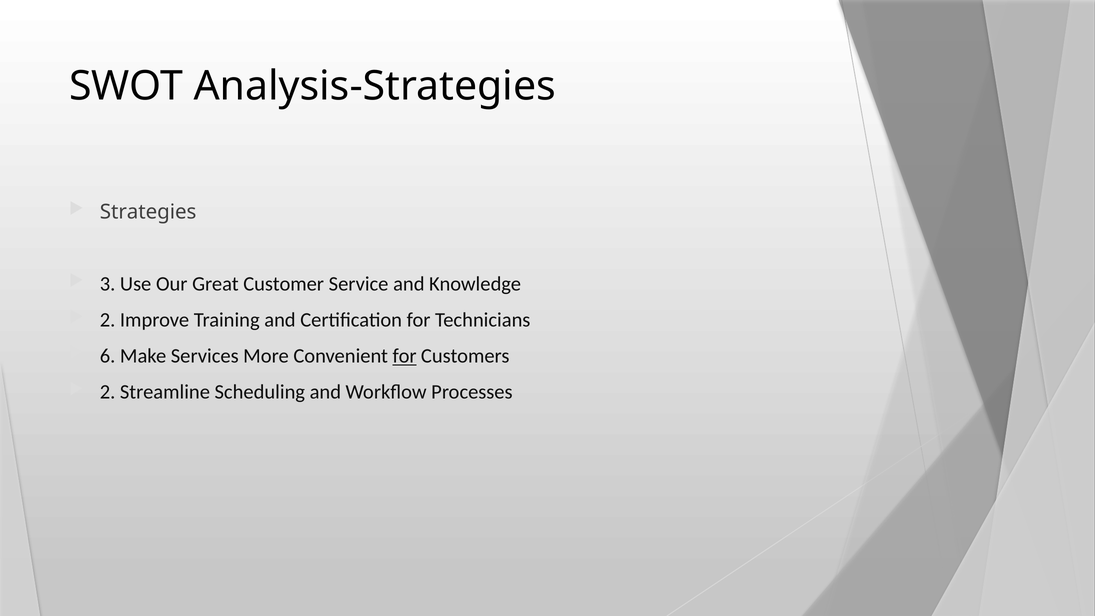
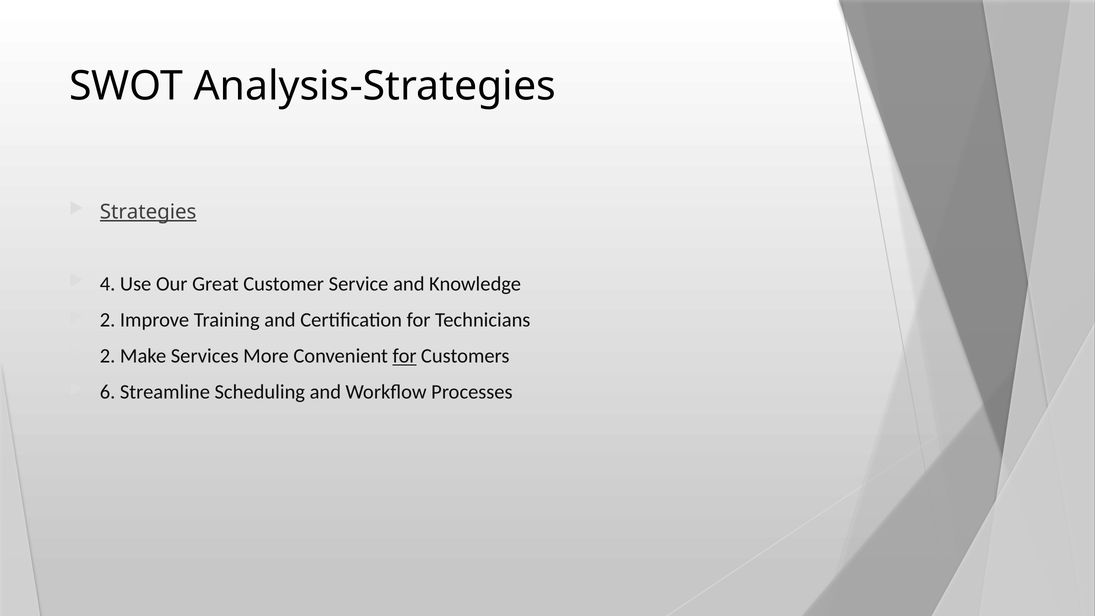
Strategies underline: none -> present
3: 3 -> 4
6 at (108, 356): 6 -> 2
2 at (108, 392): 2 -> 6
